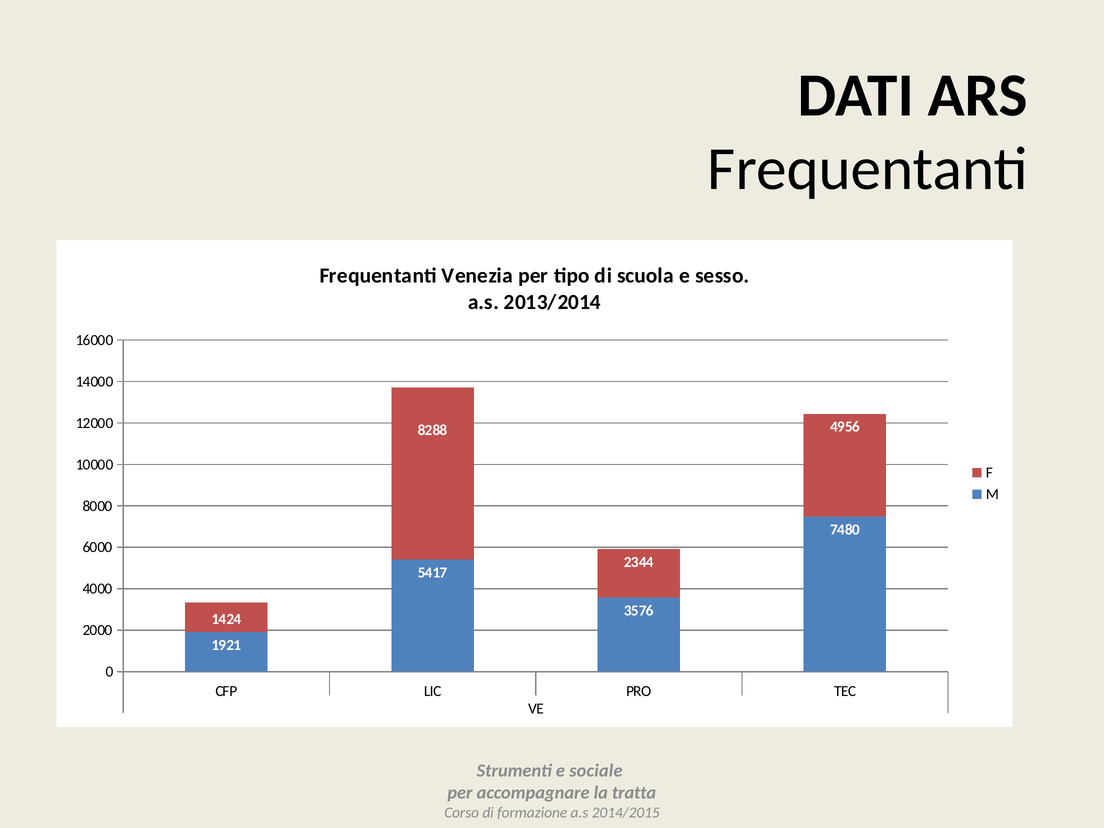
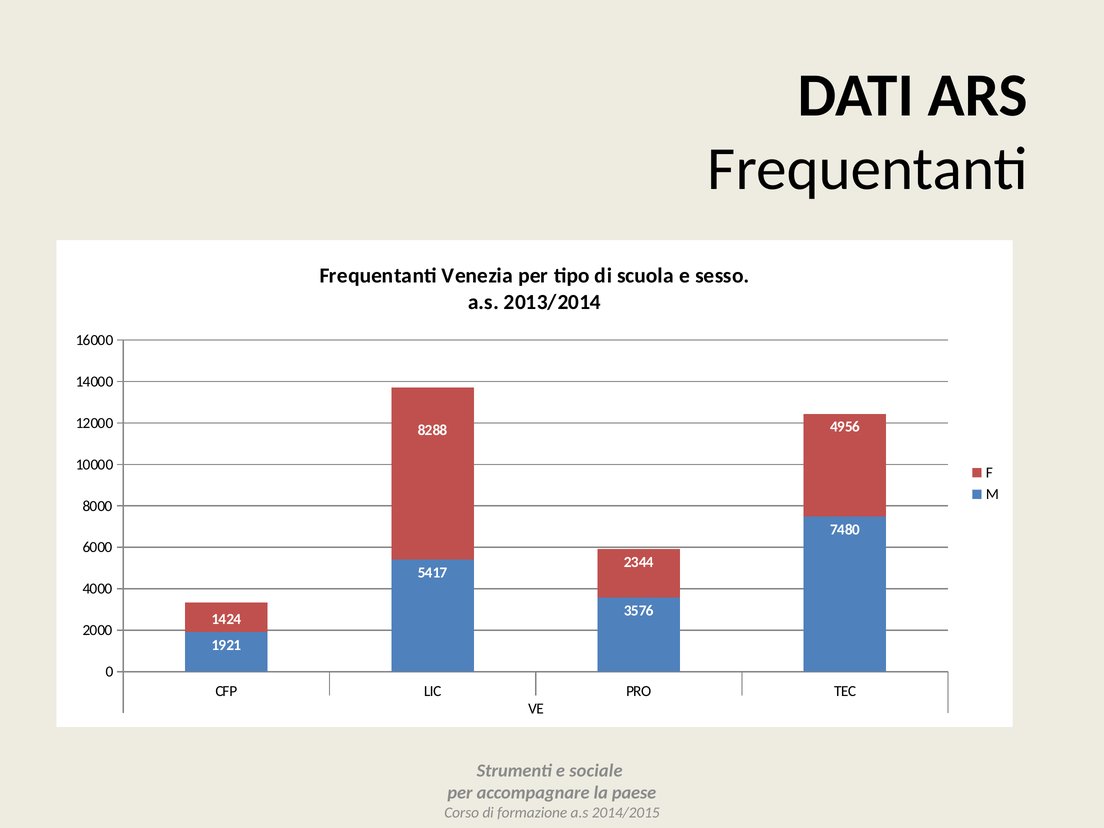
tratta: tratta -> paese
